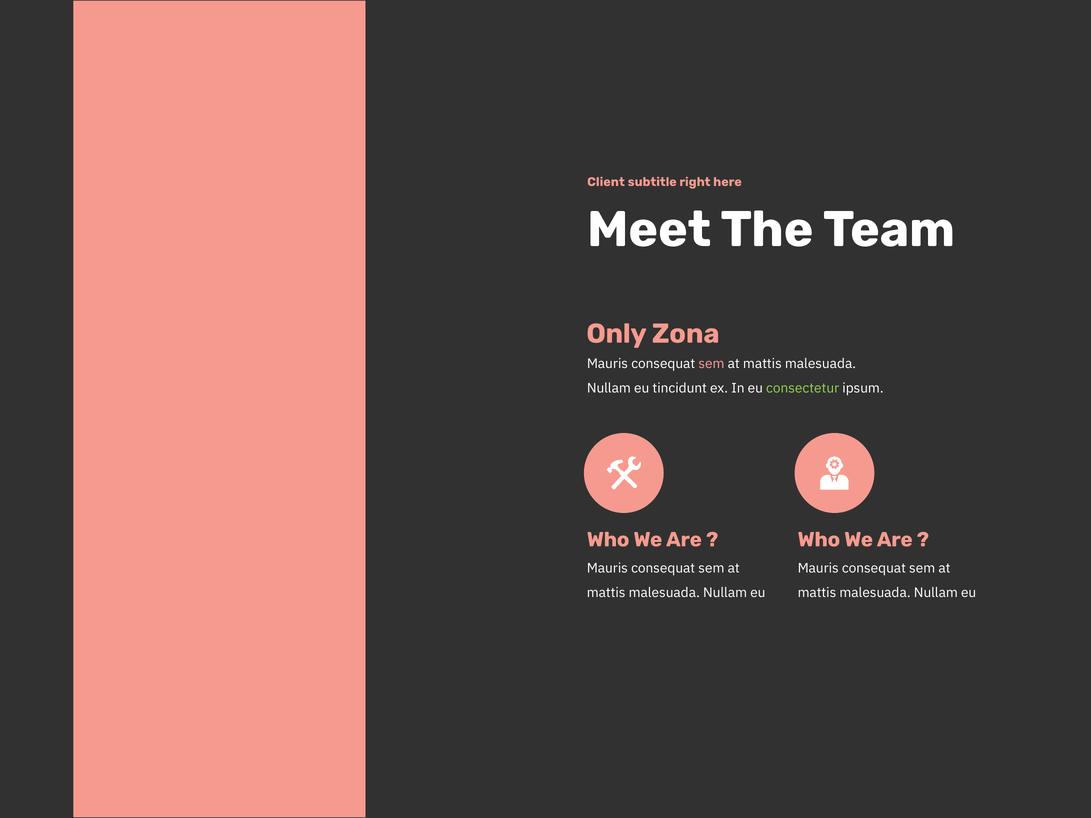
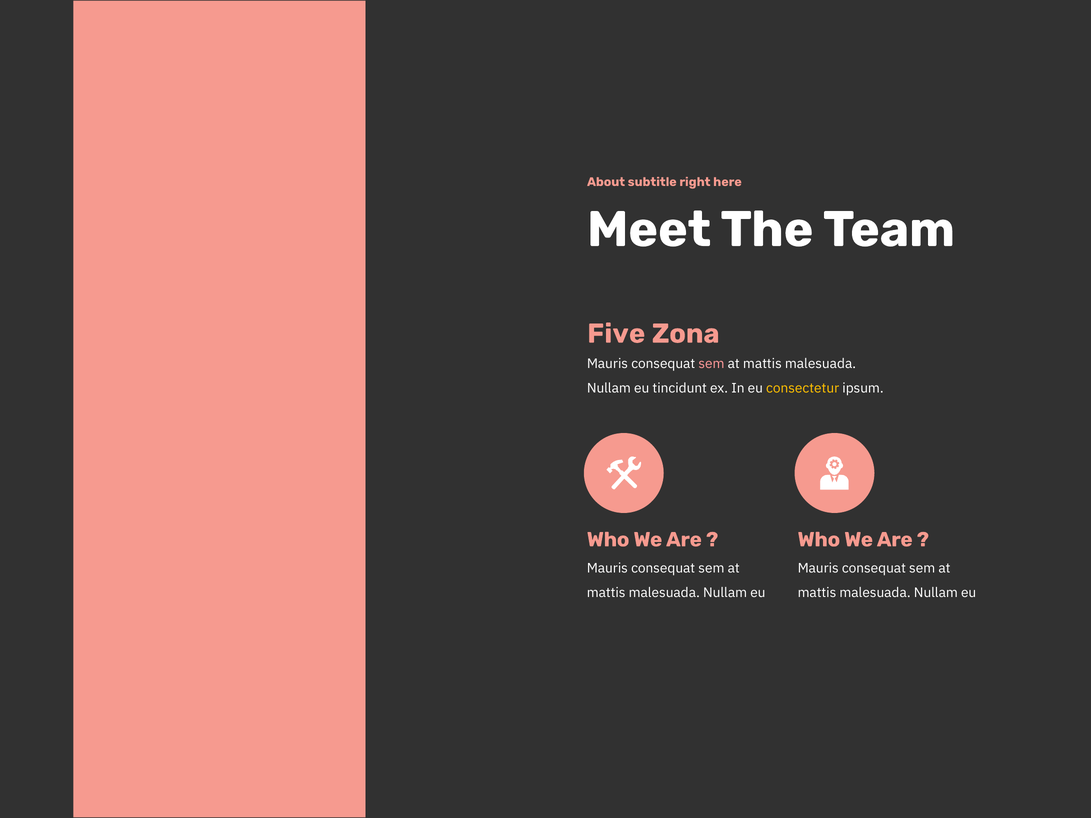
Client: Client -> About
Only: Only -> Five
consectetur colour: light green -> yellow
